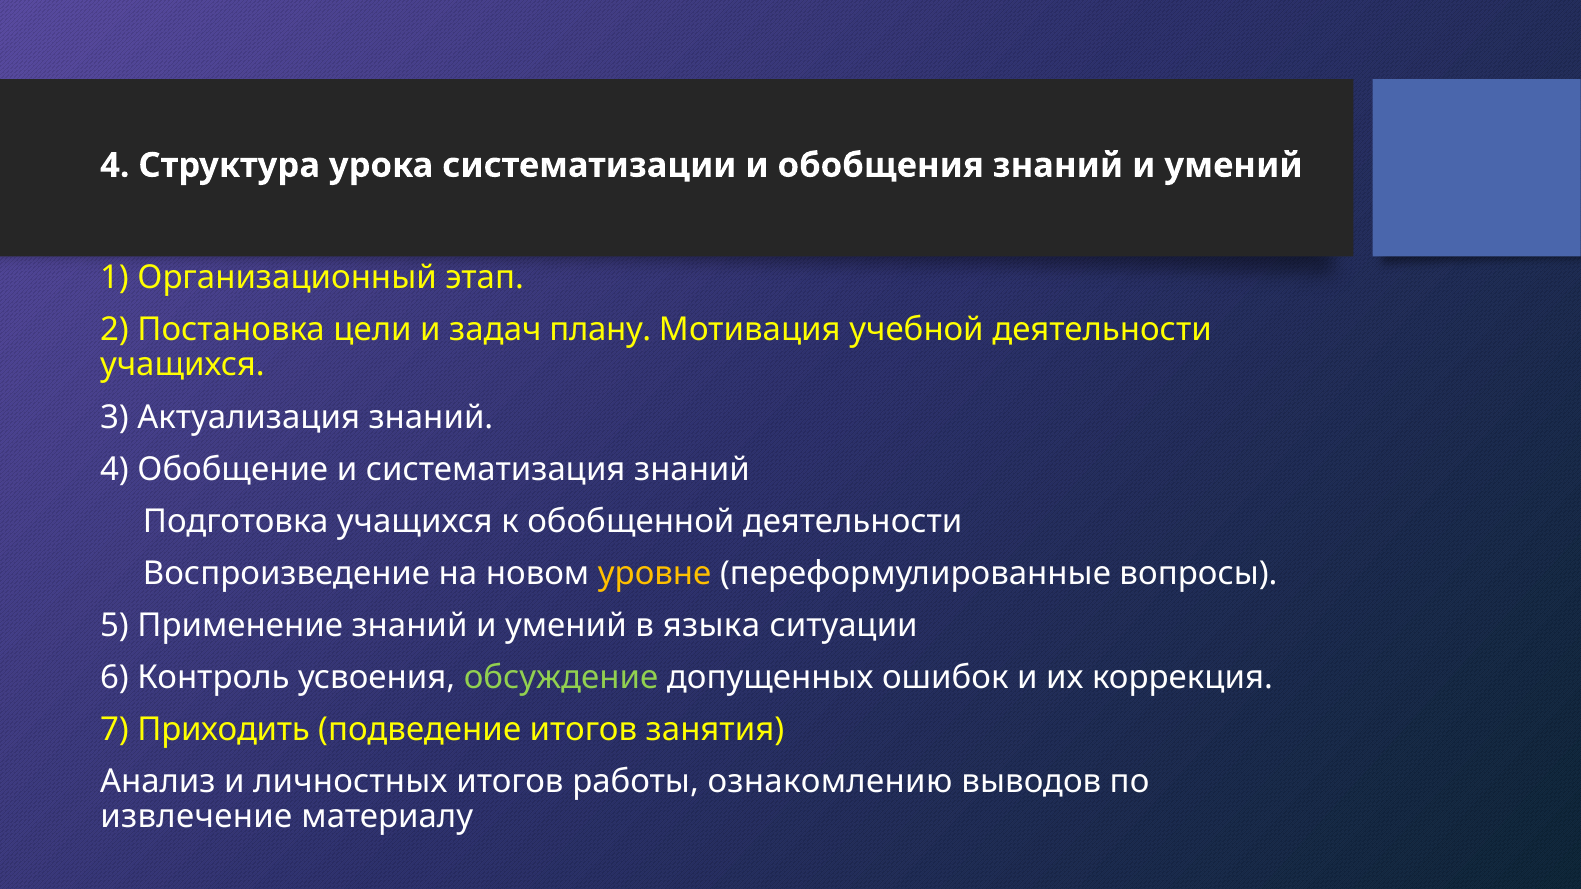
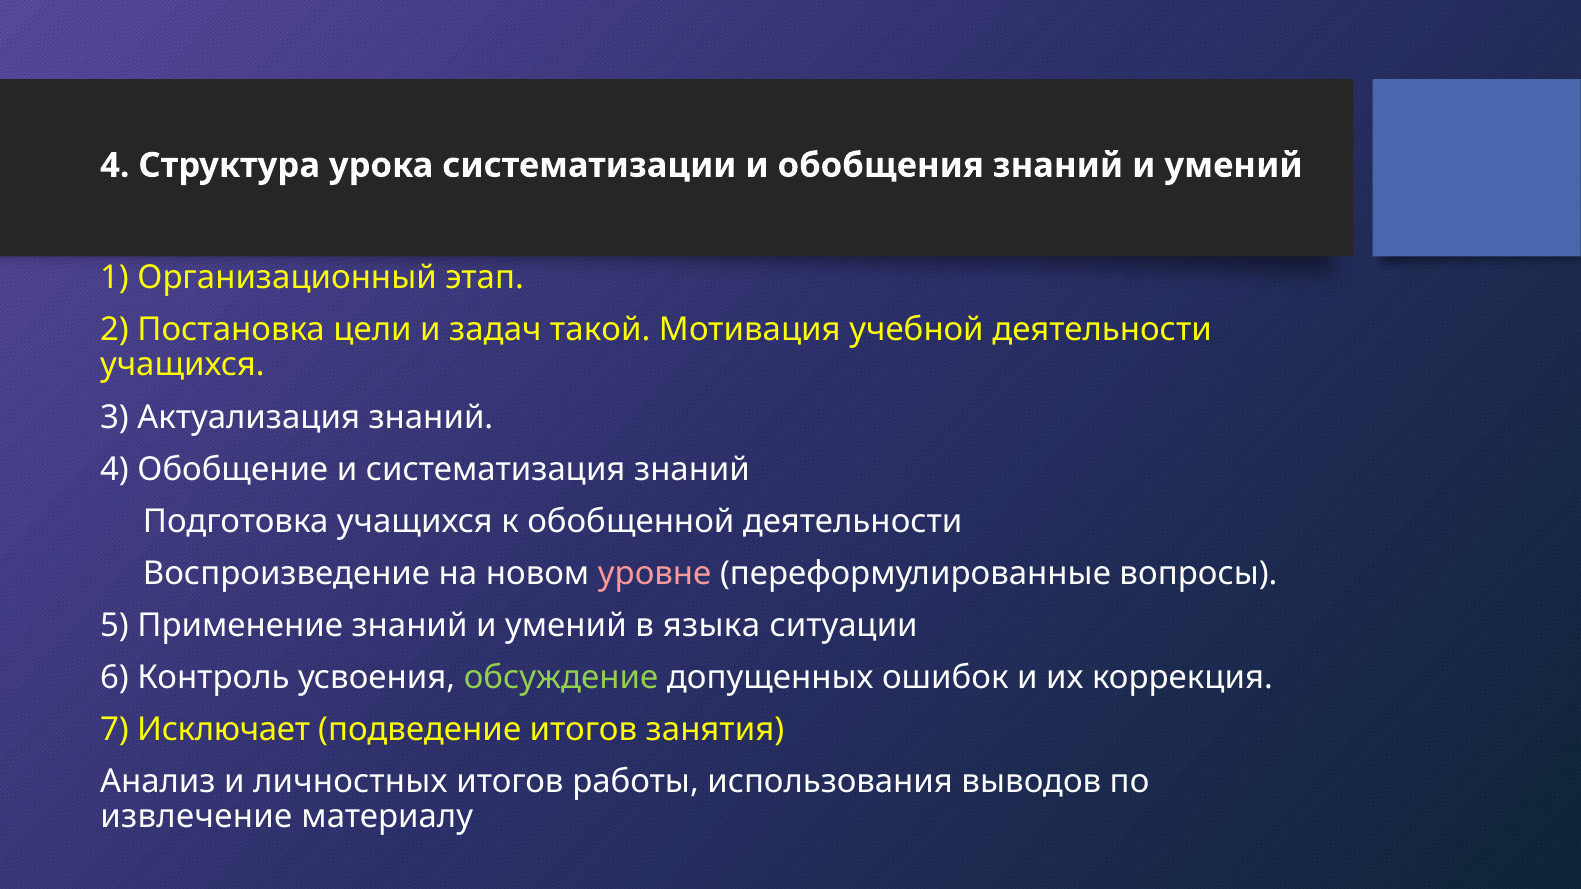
плану: плану -> такой
уровне colour: yellow -> pink
Приходить: Приходить -> Исключает
ознакомлению: ознакомлению -> использования
